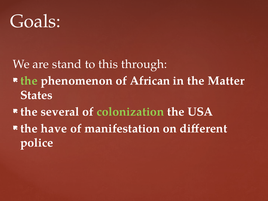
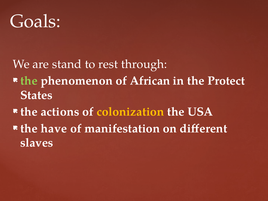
this: this -> rest
Matter: Matter -> Protect
several: several -> actions
colonization colour: light green -> yellow
police: police -> slaves
